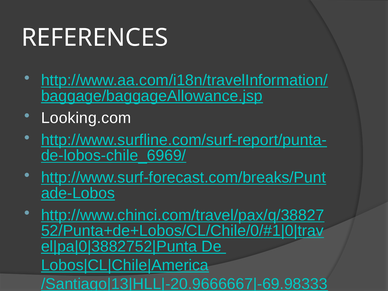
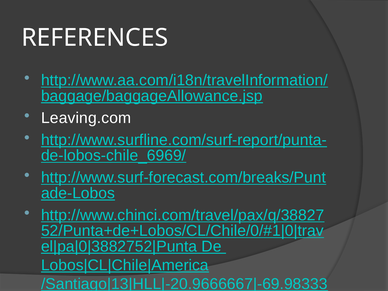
Looking.com: Looking.com -> Leaving.com
